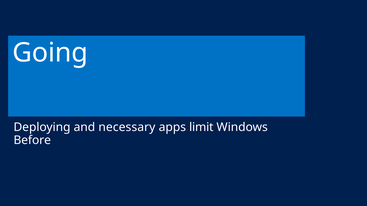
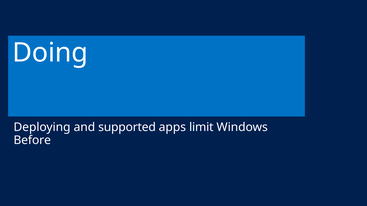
Going: Going -> Doing
necessary: necessary -> supported
